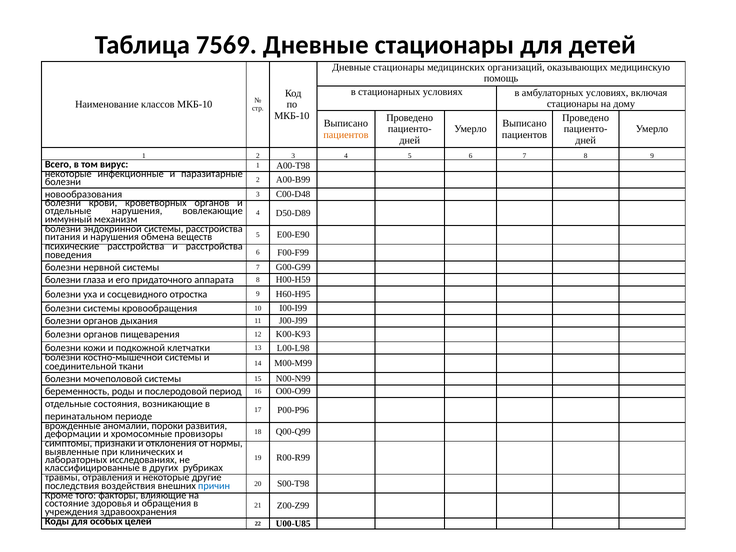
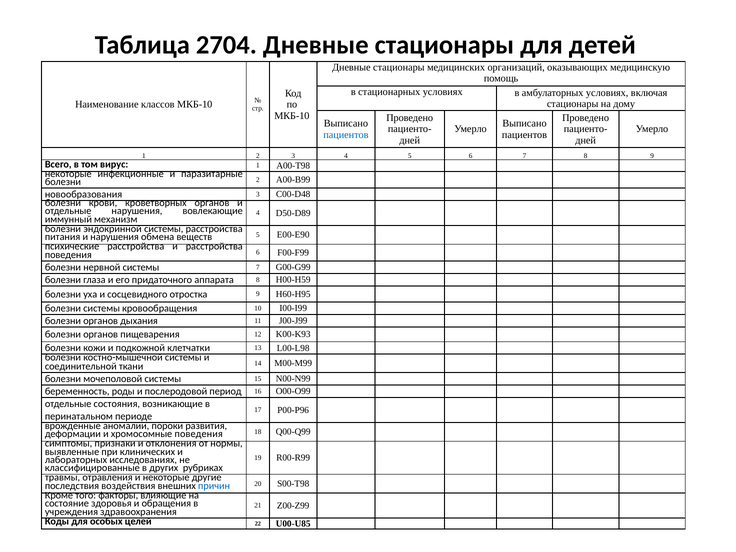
7569: 7569 -> 2704
пациентов at (346, 135) colour: orange -> blue
хромосомные провизоры: провизоры -> поведения
